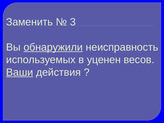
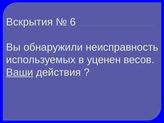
Заменить: Заменить -> Вскрытия
3: 3 -> 6
обнаружили underline: present -> none
